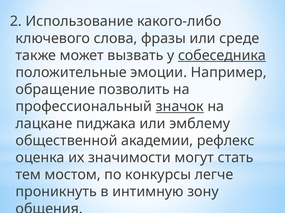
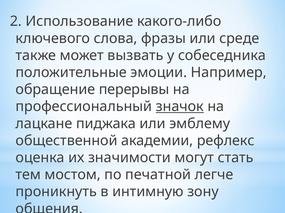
собеседника underline: present -> none
позволить: позволить -> перерывы
конкурсы: конкурсы -> печатной
